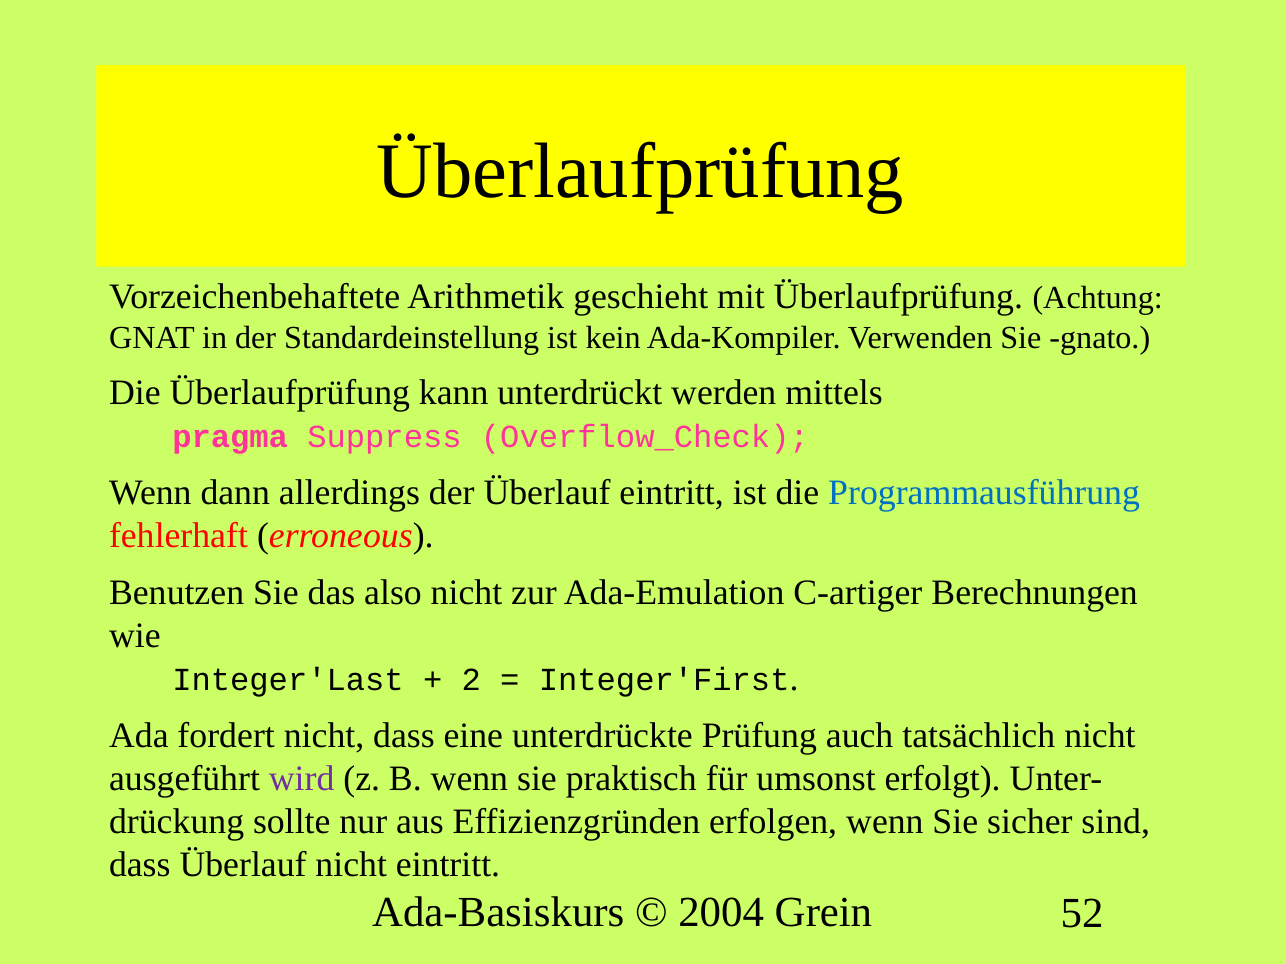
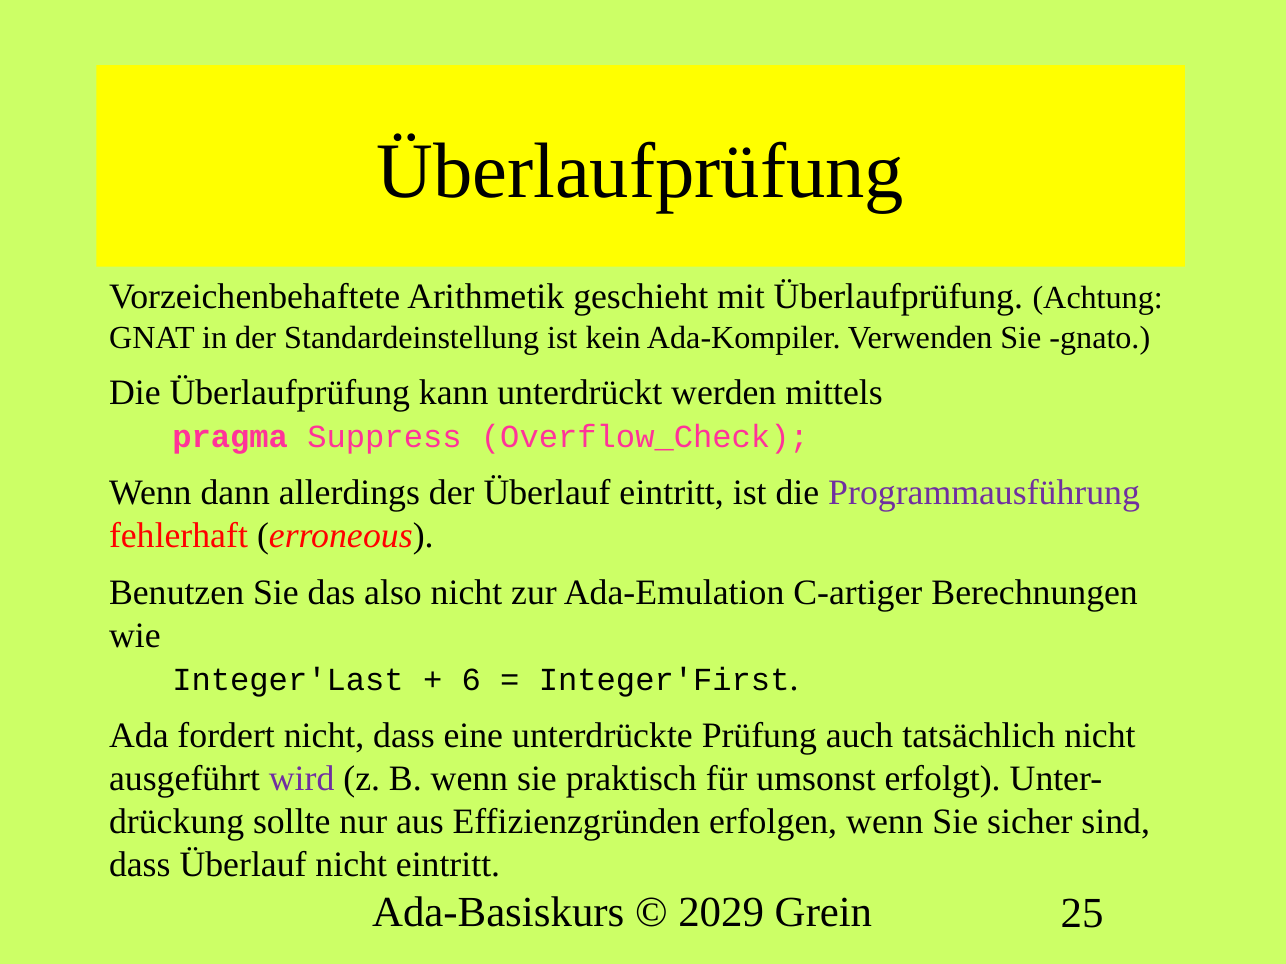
Programmausführung colour: blue -> purple
2: 2 -> 6
2004: 2004 -> 2029
52: 52 -> 25
